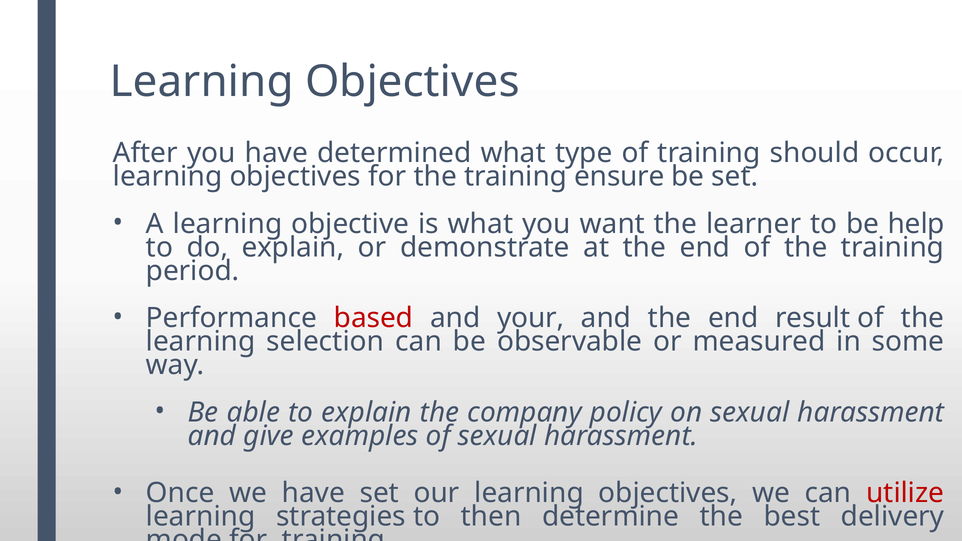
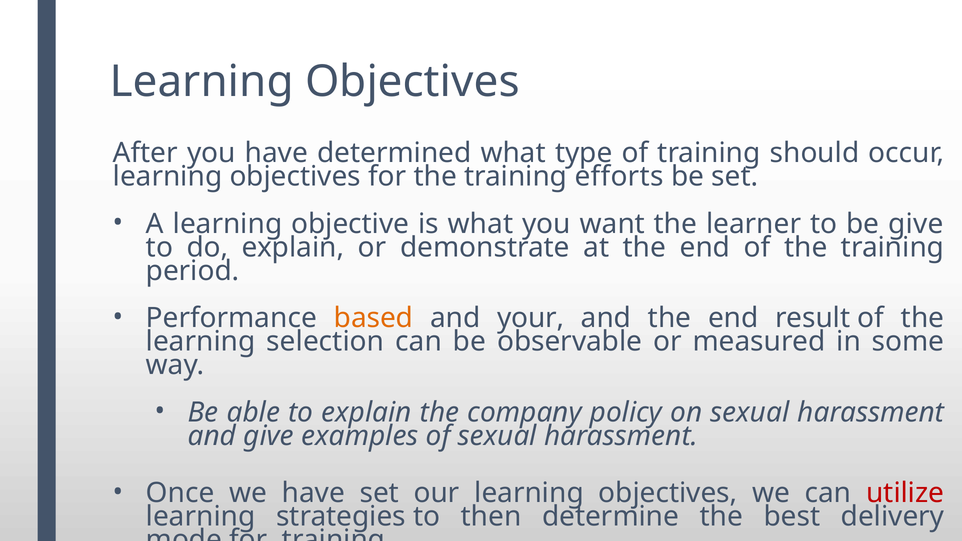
ensure: ensure -> efforts
be help: help -> give
based colour: red -> orange
